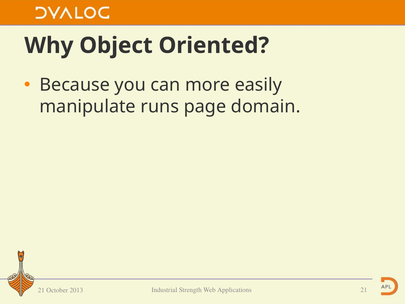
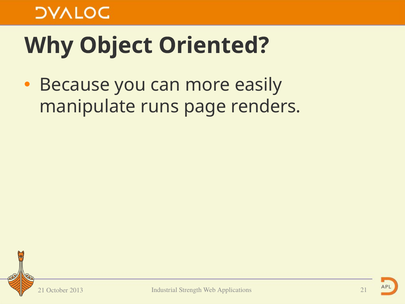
domain: domain -> renders
